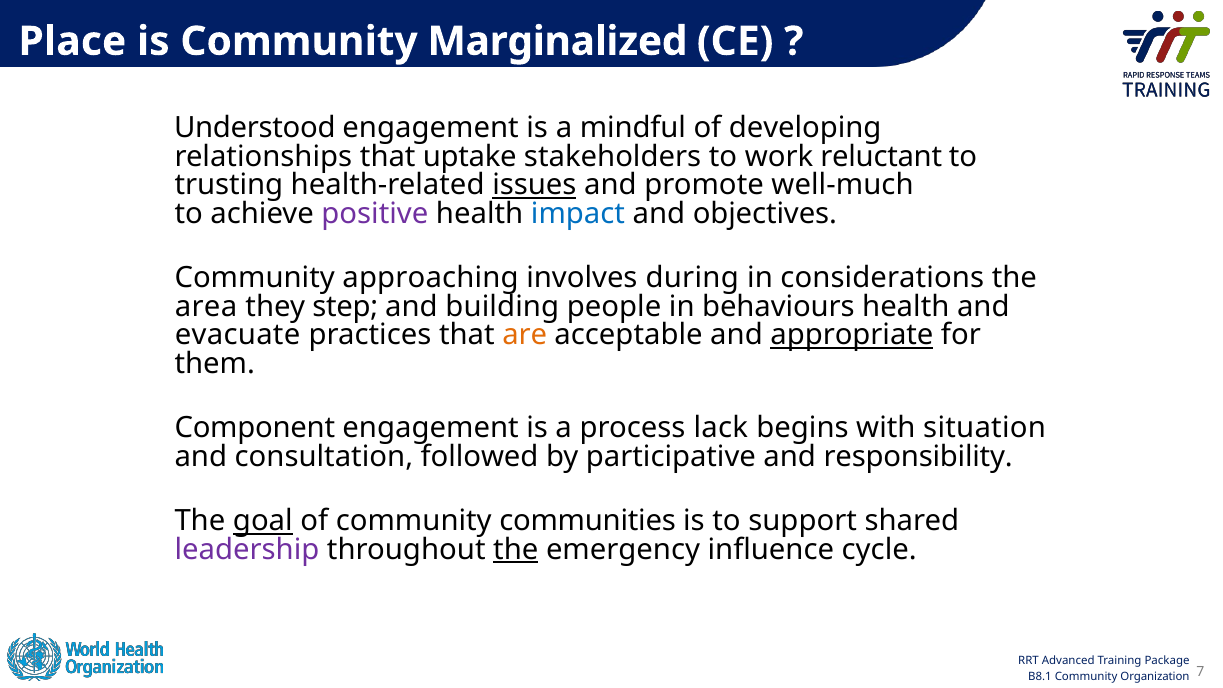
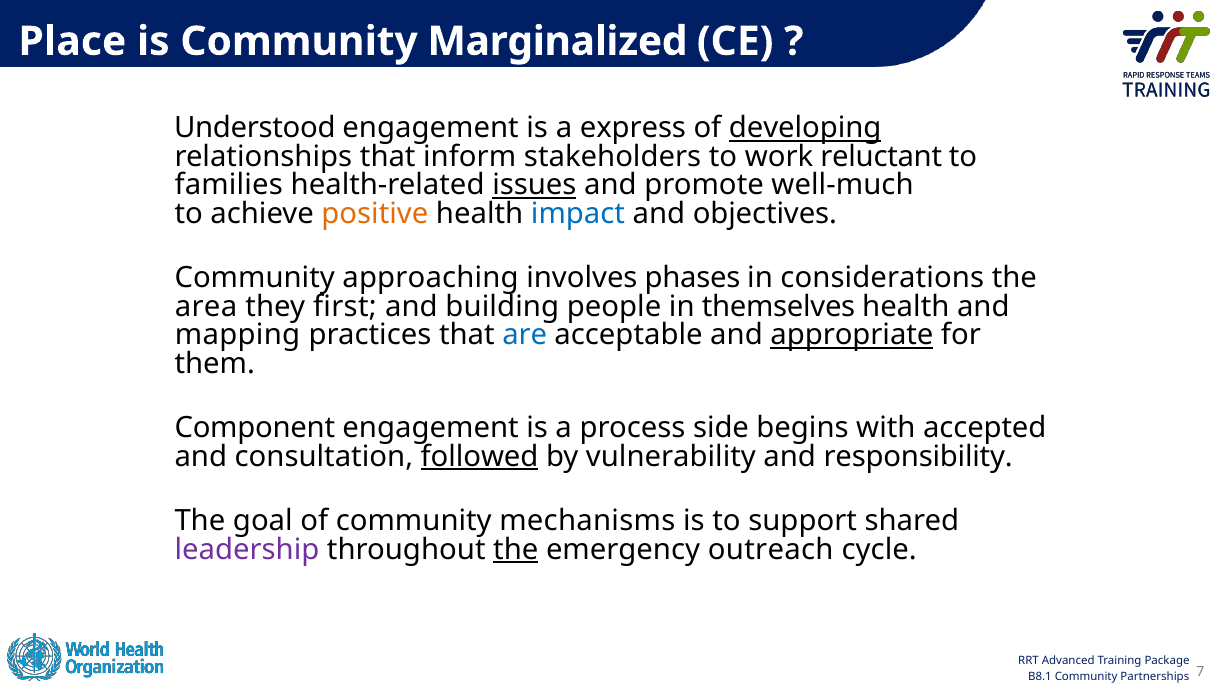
mindful: mindful -> express
developing underline: none -> present
uptake: uptake -> inform
trusting: trusting -> families
positive colour: purple -> orange
during: during -> phases
step: step -> first
behaviours: behaviours -> themselves
evacuate: evacuate -> mapping
are colour: orange -> blue
lack: lack -> side
situation: situation -> accepted
followed underline: none -> present
participative: participative -> vulnerability
goal underline: present -> none
communities: communities -> mechanisms
influence: influence -> outreach
Organization: Organization -> Partnerships
